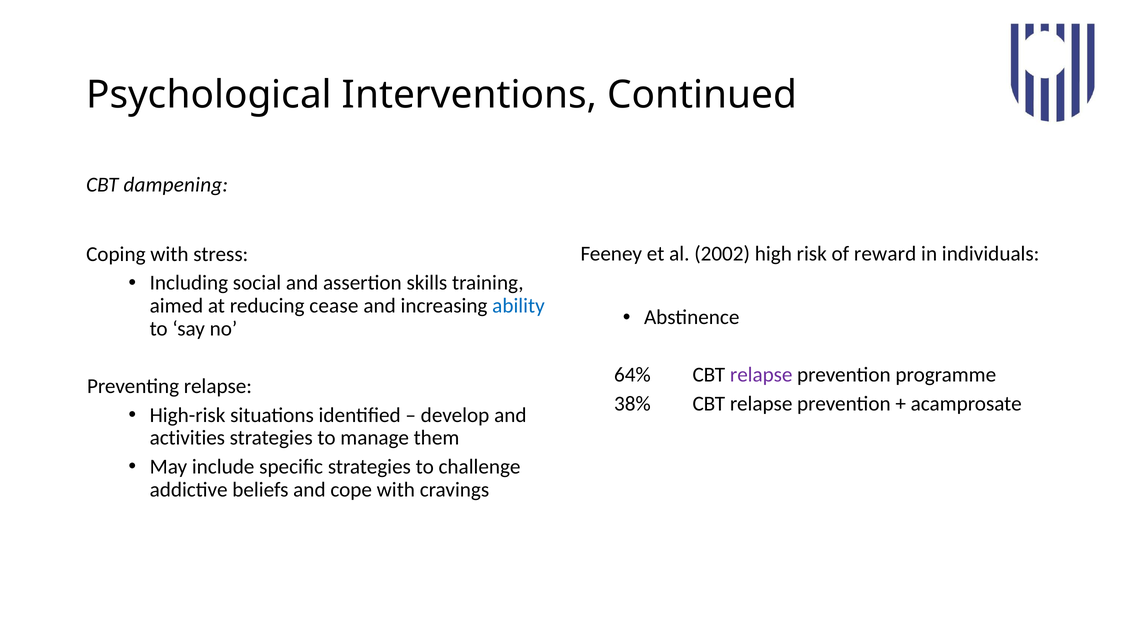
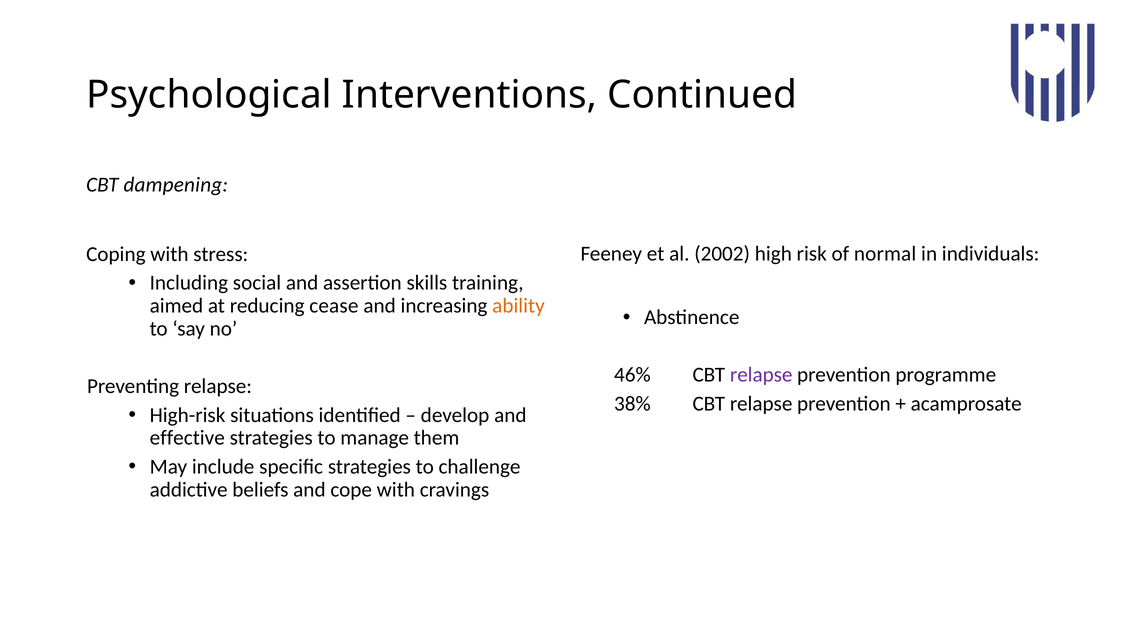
reward: reward -> normal
ability colour: blue -> orange
64%: 64% -> 46%
activities: activities -> effective
